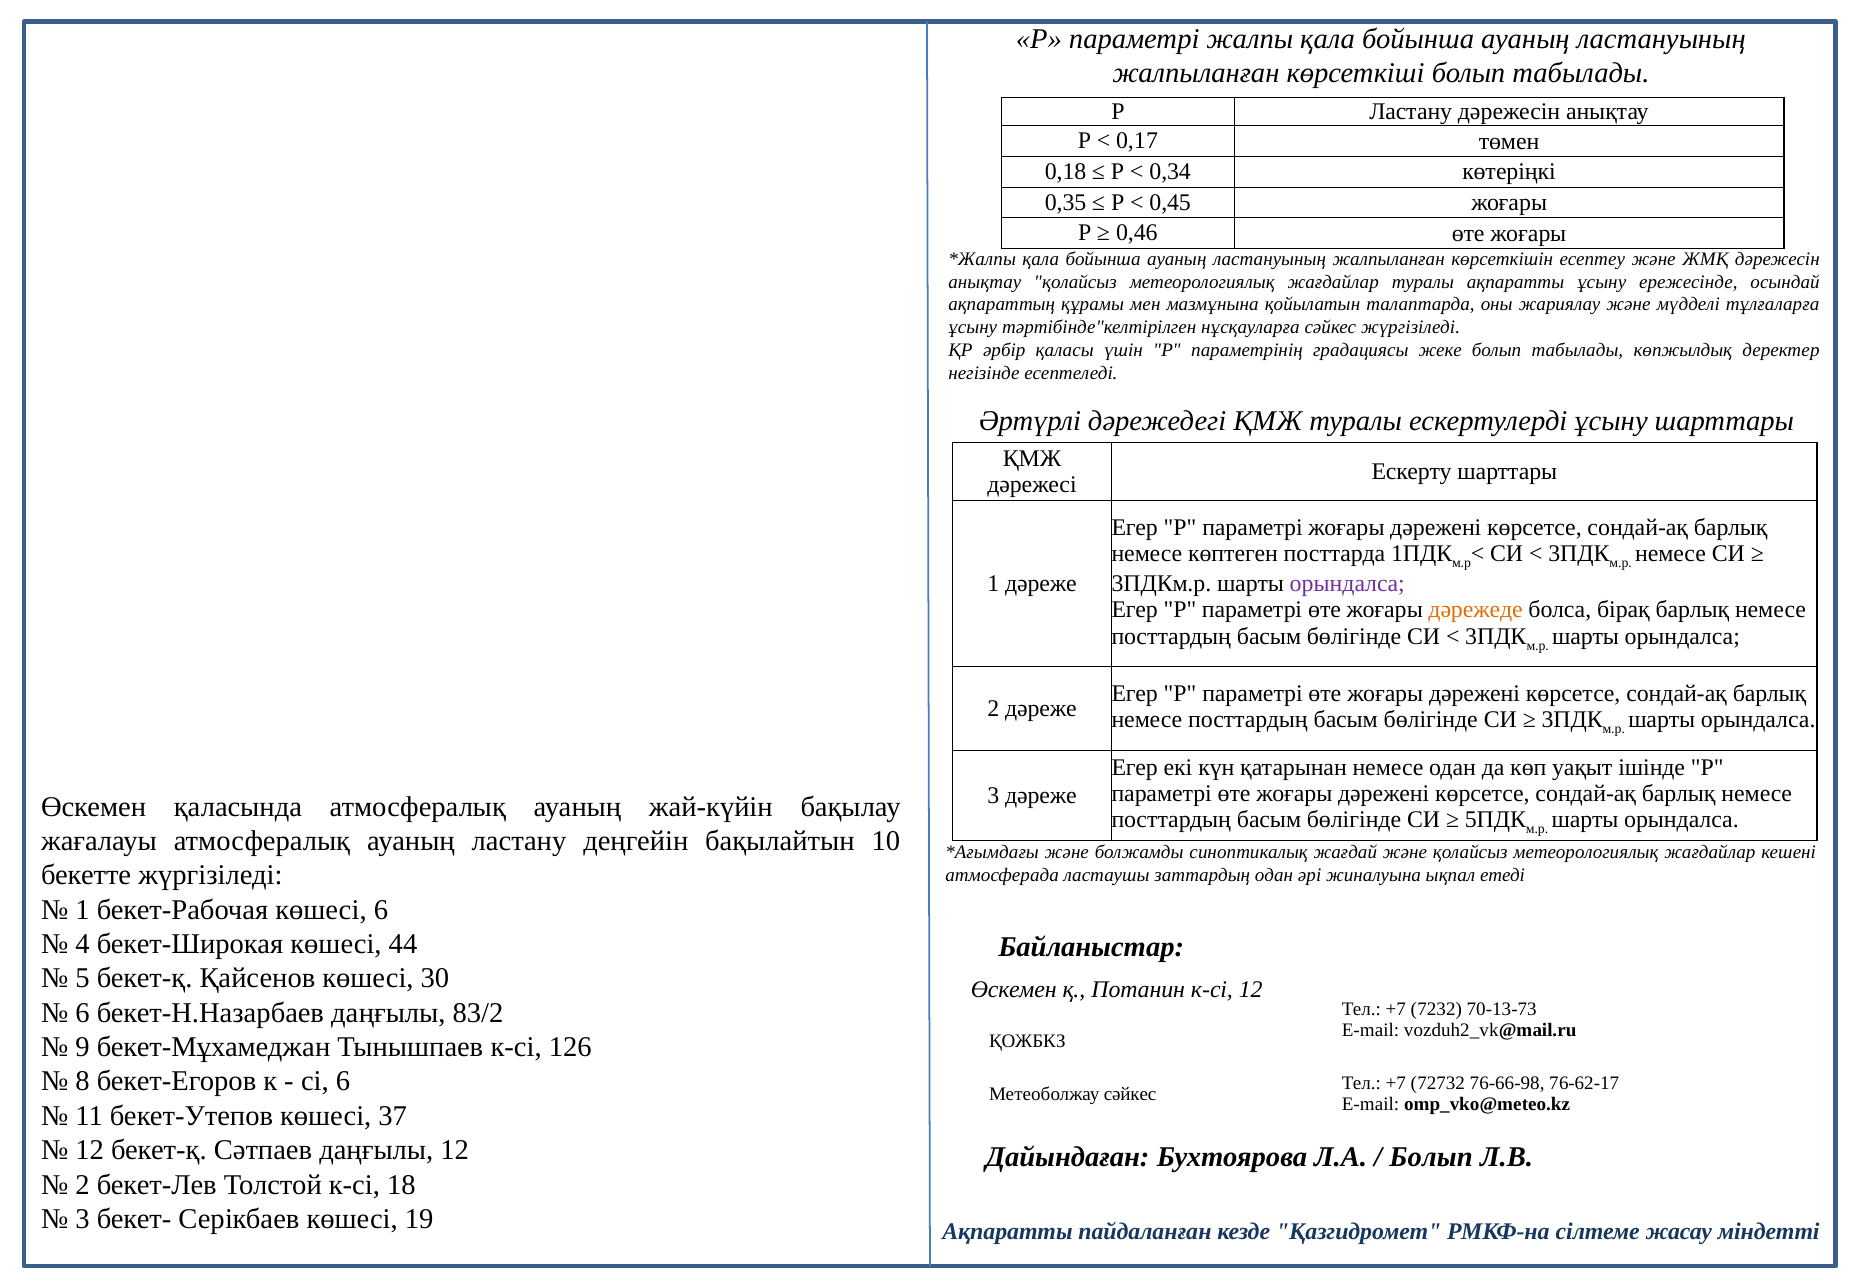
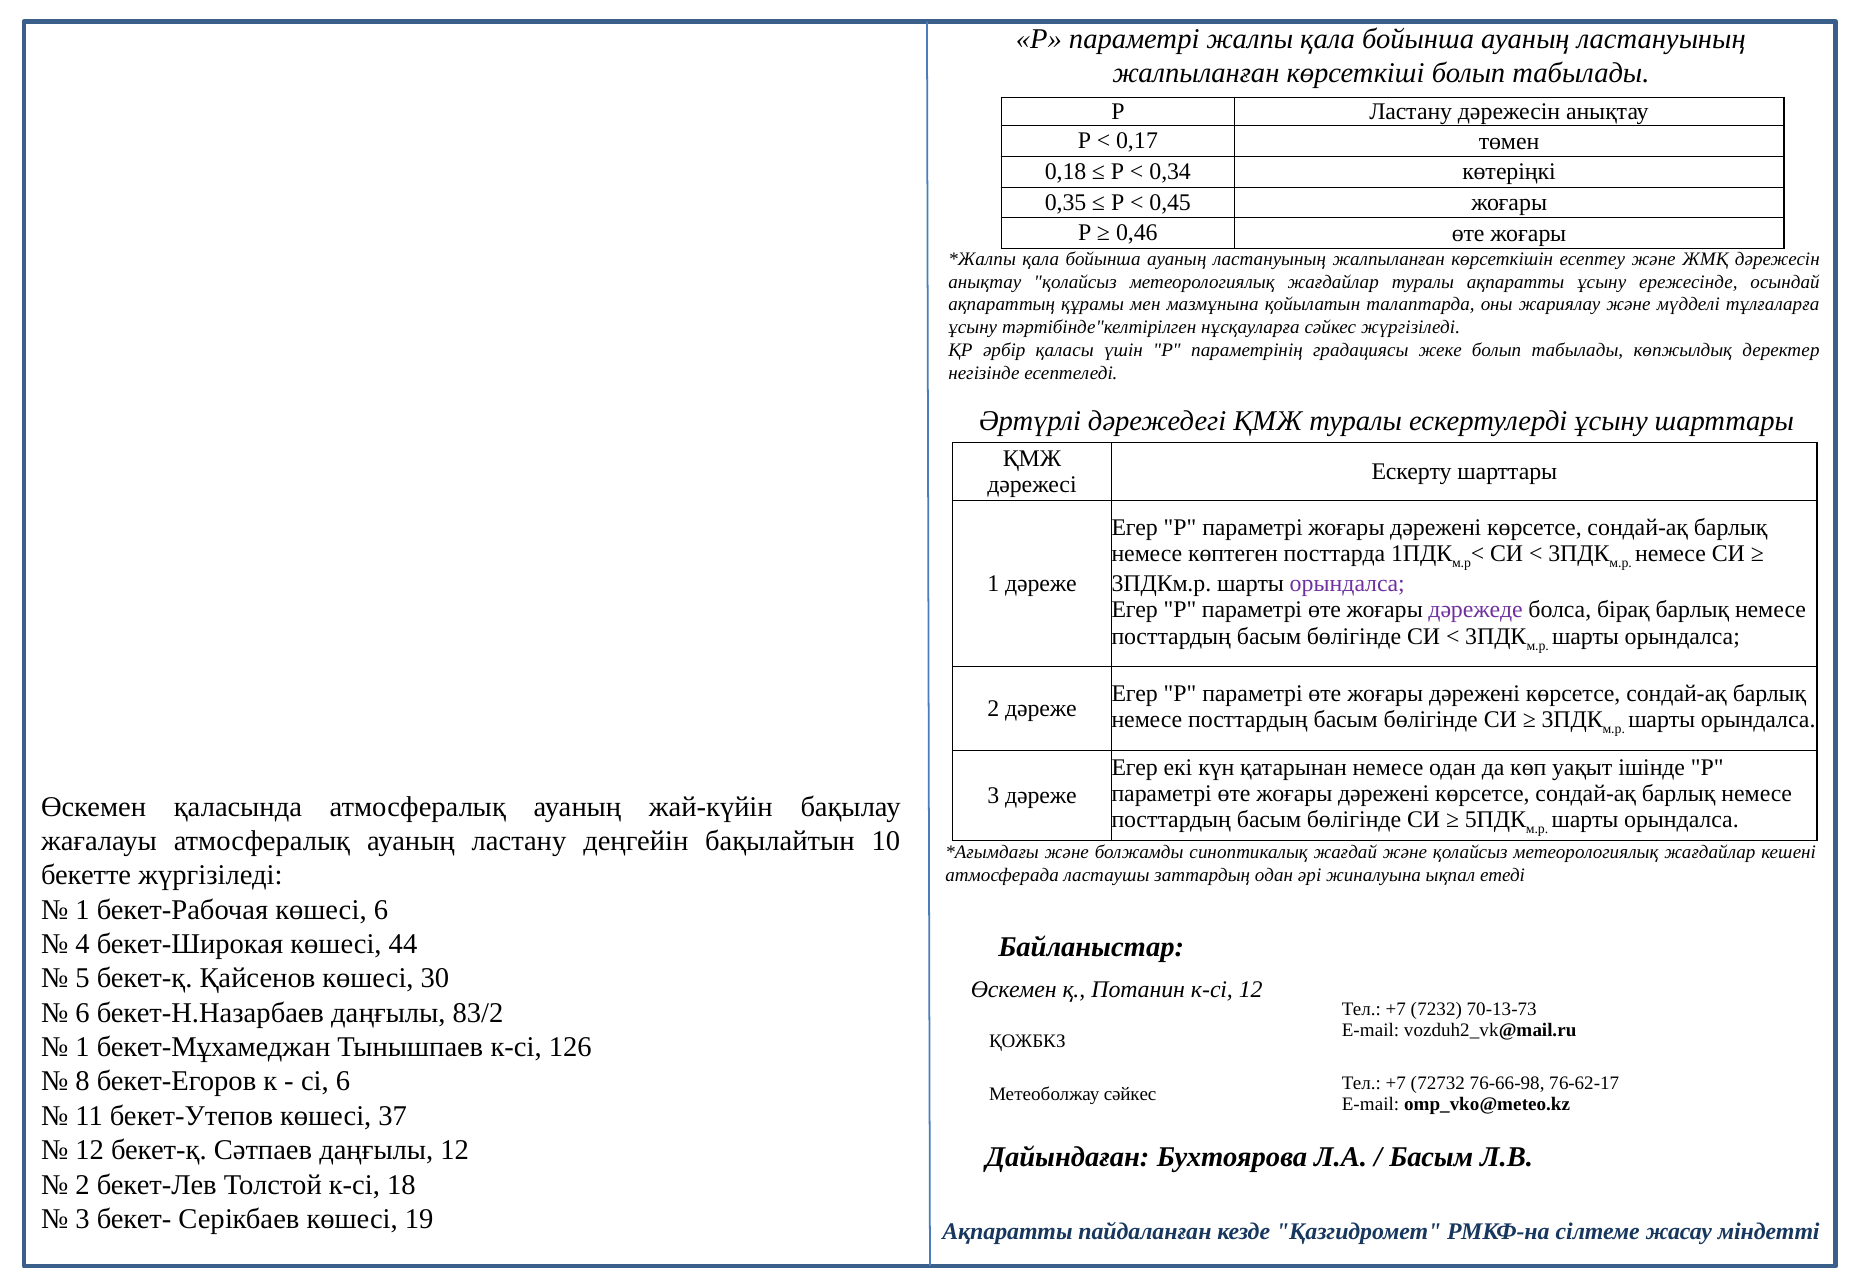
дәрежеде colour: orange -> purple
9 at (83, 1047): 9 -> 1
Болып at (1431, 1157): Болып -> Басым
